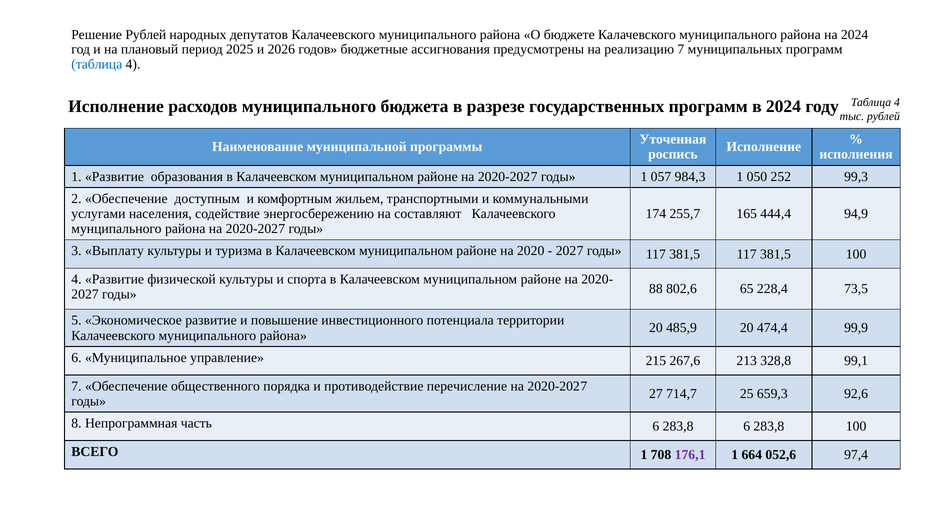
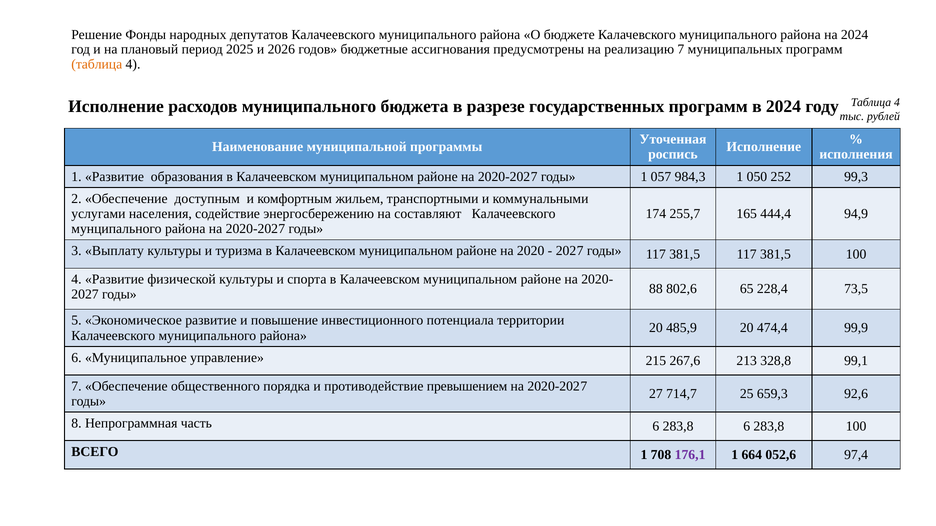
Решение Рублей: Рублей -> Фонды
таблица at (97, 64) colour: blue -> orange
перечисление: перечисление -> превышением
